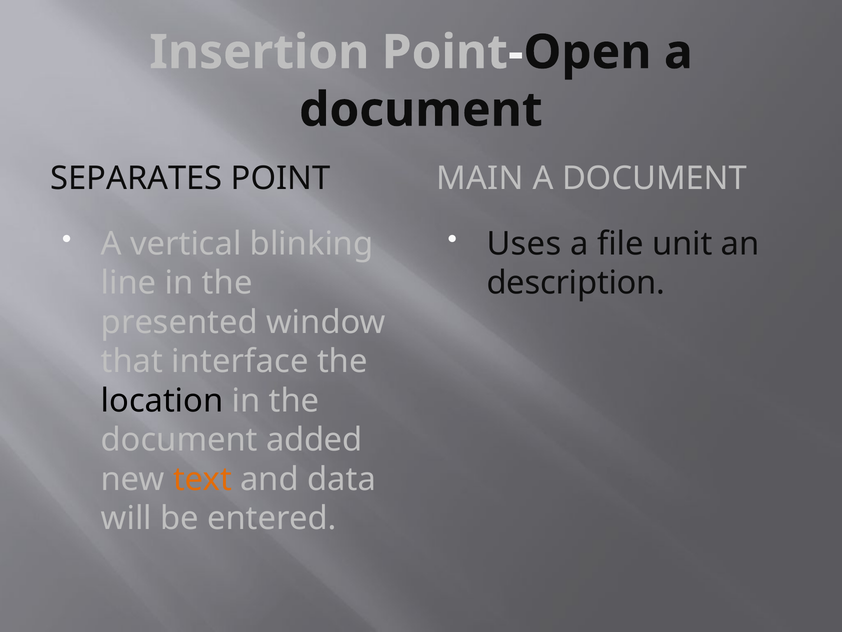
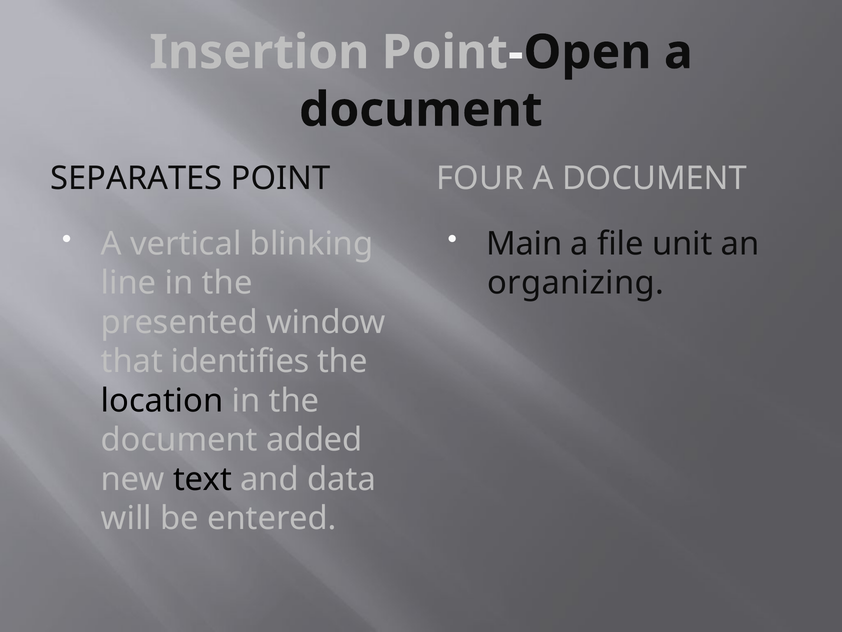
MAIN: MAIN -> FOUR
Uses: Uses -> Main
description: description -> organizing
interface: interface -> identifies
text colour: orange -> black
